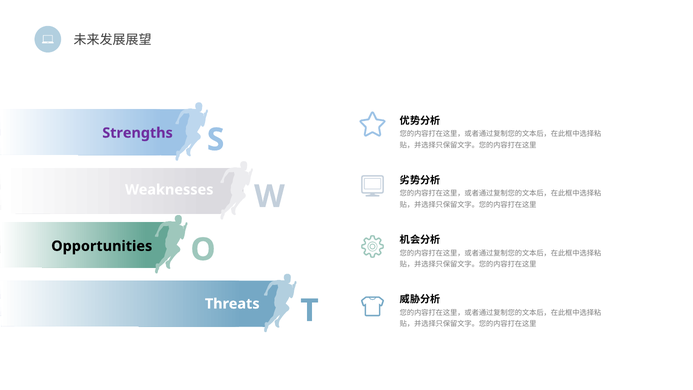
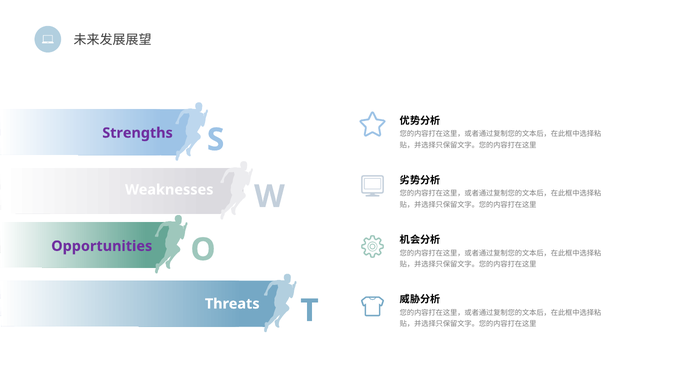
Opportunities colour: black -> purple
